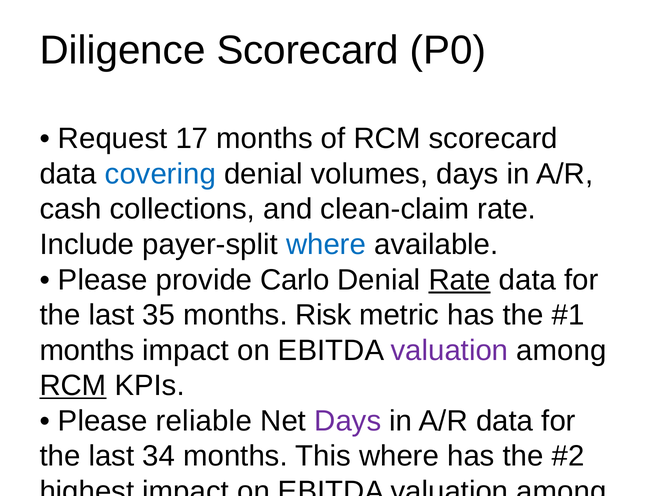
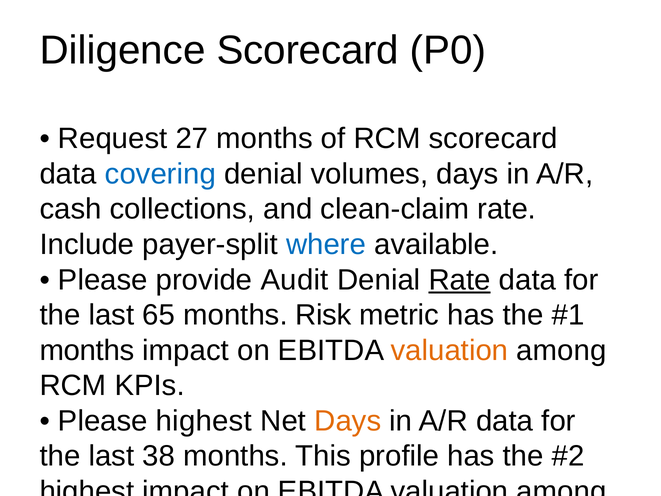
17: 17 -> 27
Carlo: Carlo -> Audit
35: 35 -> 65
valuation at (449, 350) colour: purple -> orange
RCM at (73, 385) underline: present -> none
Please reliable: reliable -> highest
Days at (348, 421) colour: purple -> orange
34: 34 -> 38
This where: where -> profile
